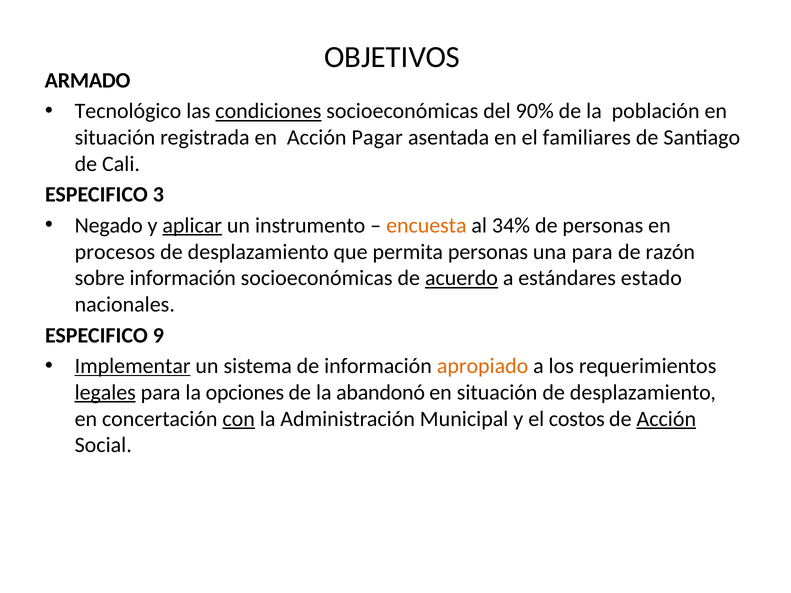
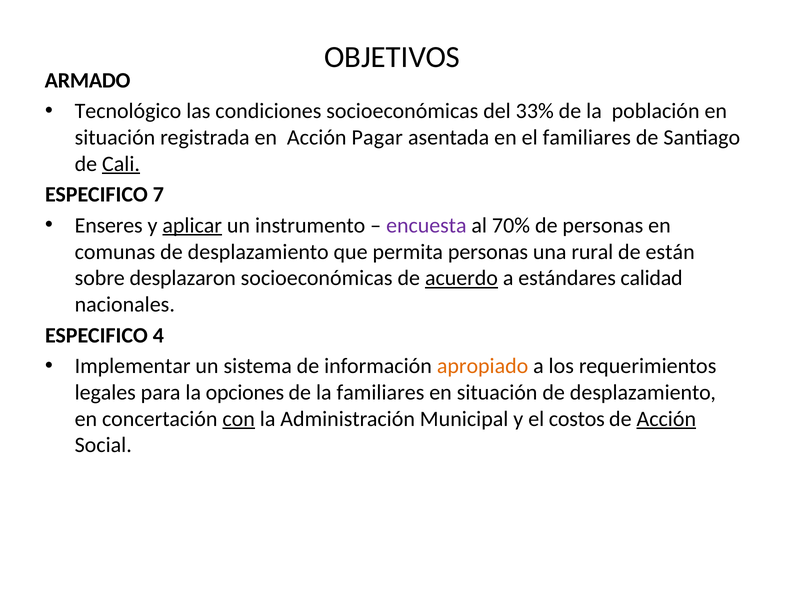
condiciones underline: present -> none
90%: 90% -> 33%
Cali underline: none -> present
3: 3 -> 7
Negado: Negado -> Enseres
encuesta colour: orange -> purple
34%: 34% -> 70%
procesos: procesos -> comunas
una para: para -> rural
razón: razón -> están
sobre información: información -> desplazaron
estado: estado -> calidad
9: 9 -> 4
Implementar underline: present -> none
legales underline: present -> none
la abandonó: abandonó -> familiares
